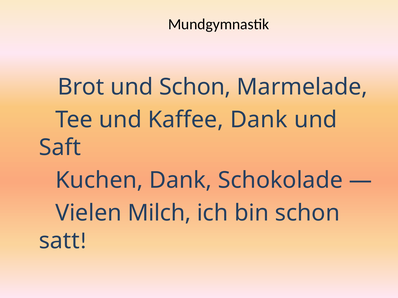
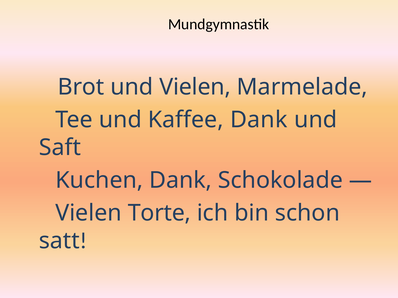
und Schon: Schon -> Vielen
Milch: Milch -> Torte
